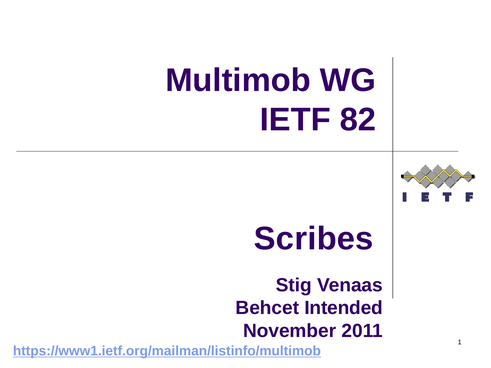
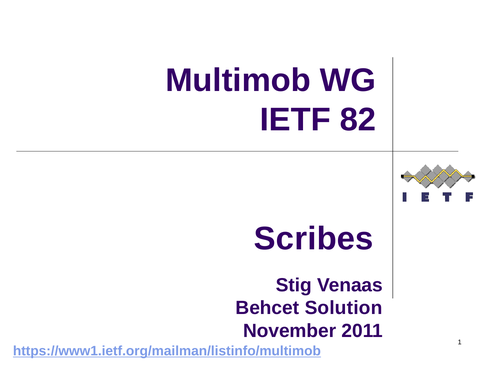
Intended: Intended -> Solution
